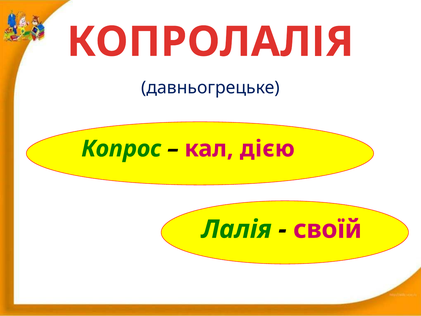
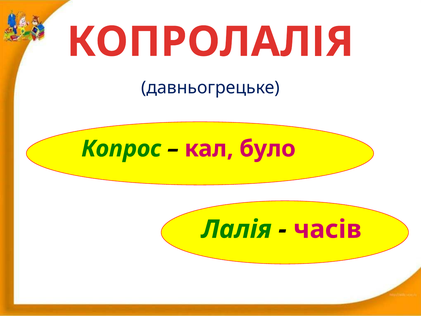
дією: дією -> було
своїй: своїй -> часів
